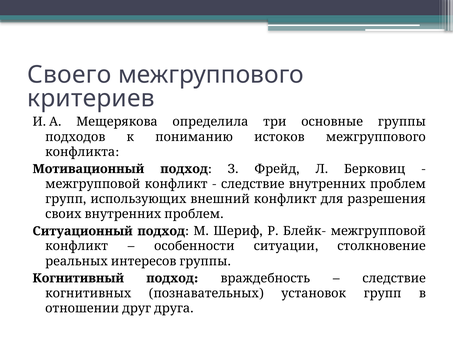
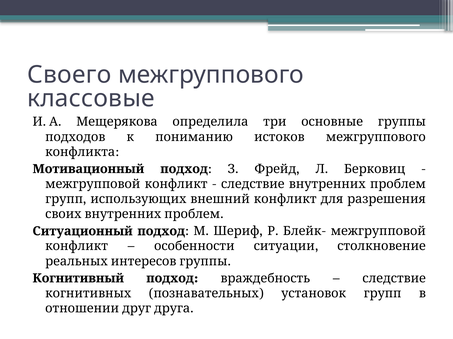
критериев: критериев -> классовые
